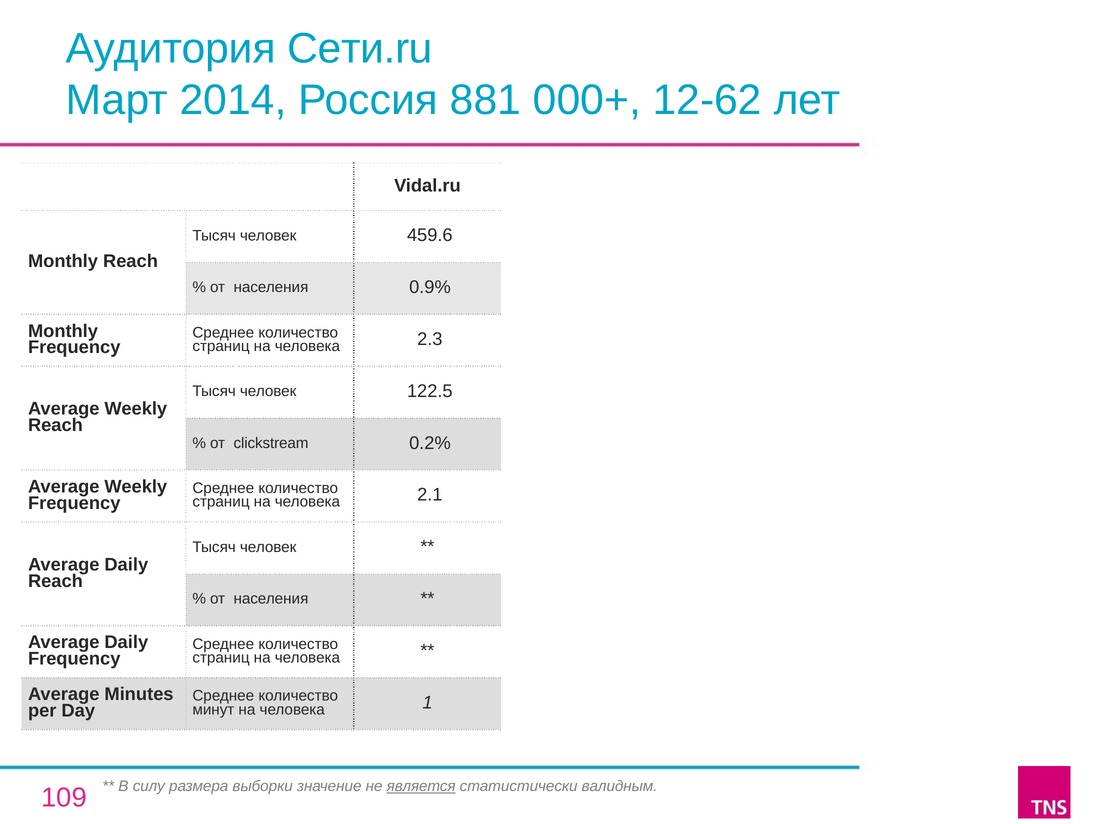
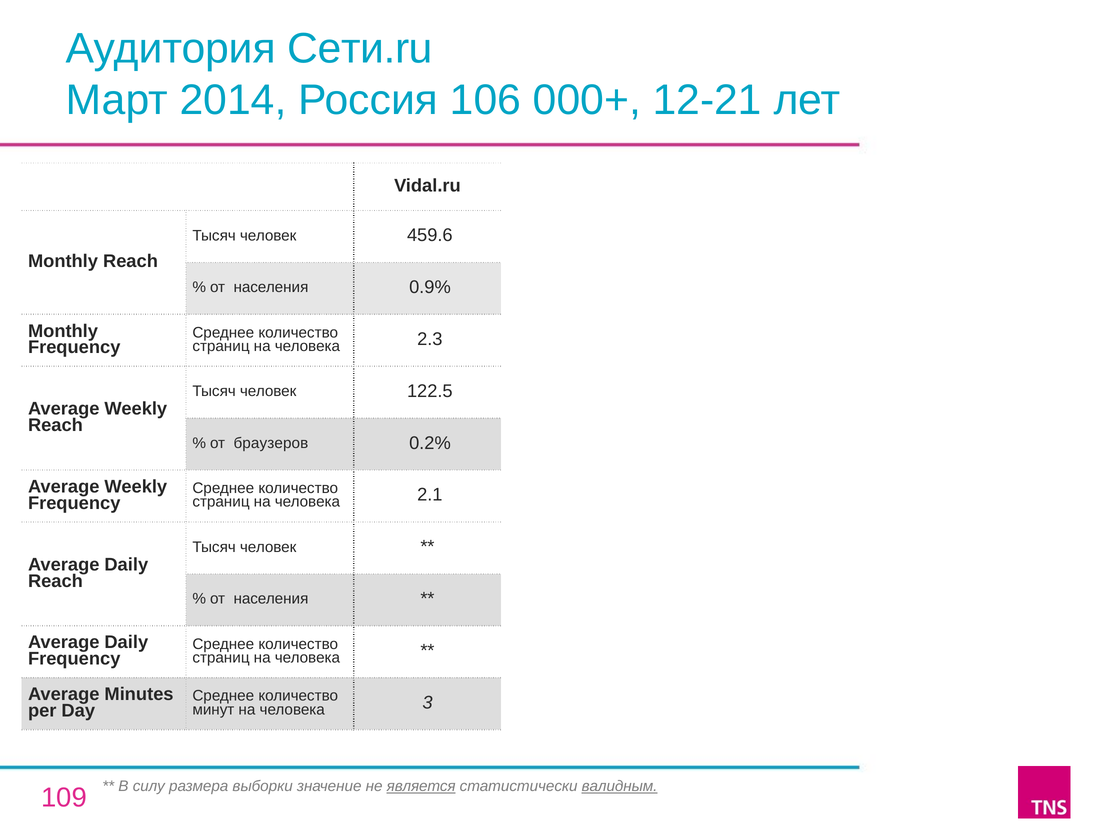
881: 881 -> 106
12-62: 12-62 -> 12-21
clickstream: clickstream -> браузеров
1: 1 -> 3
валидным underline: none -> present
